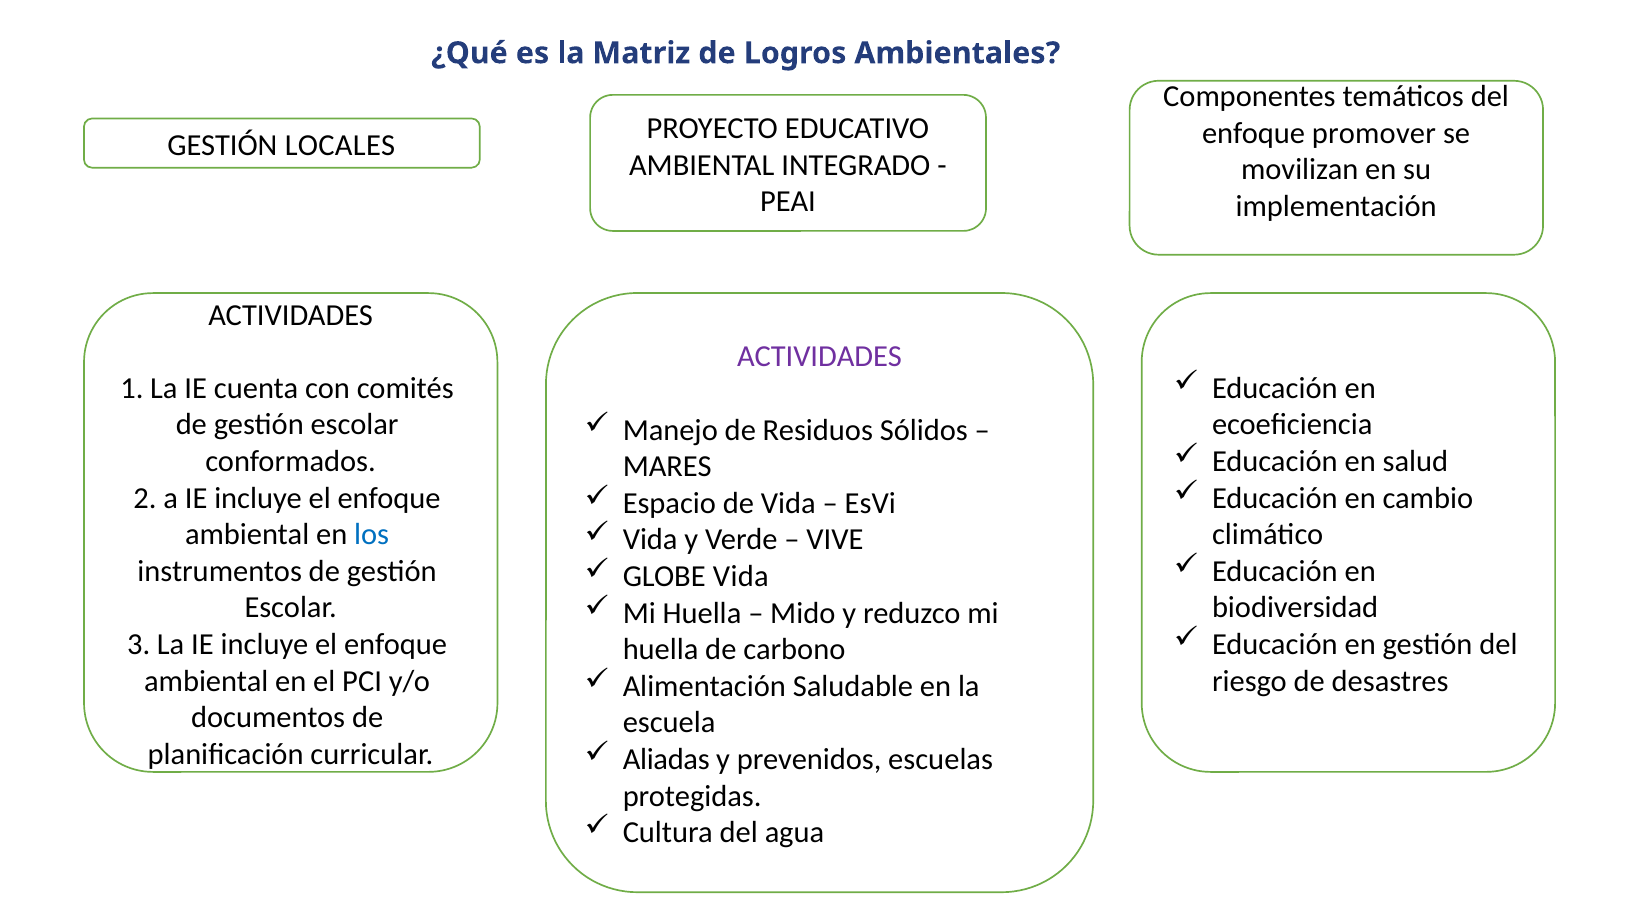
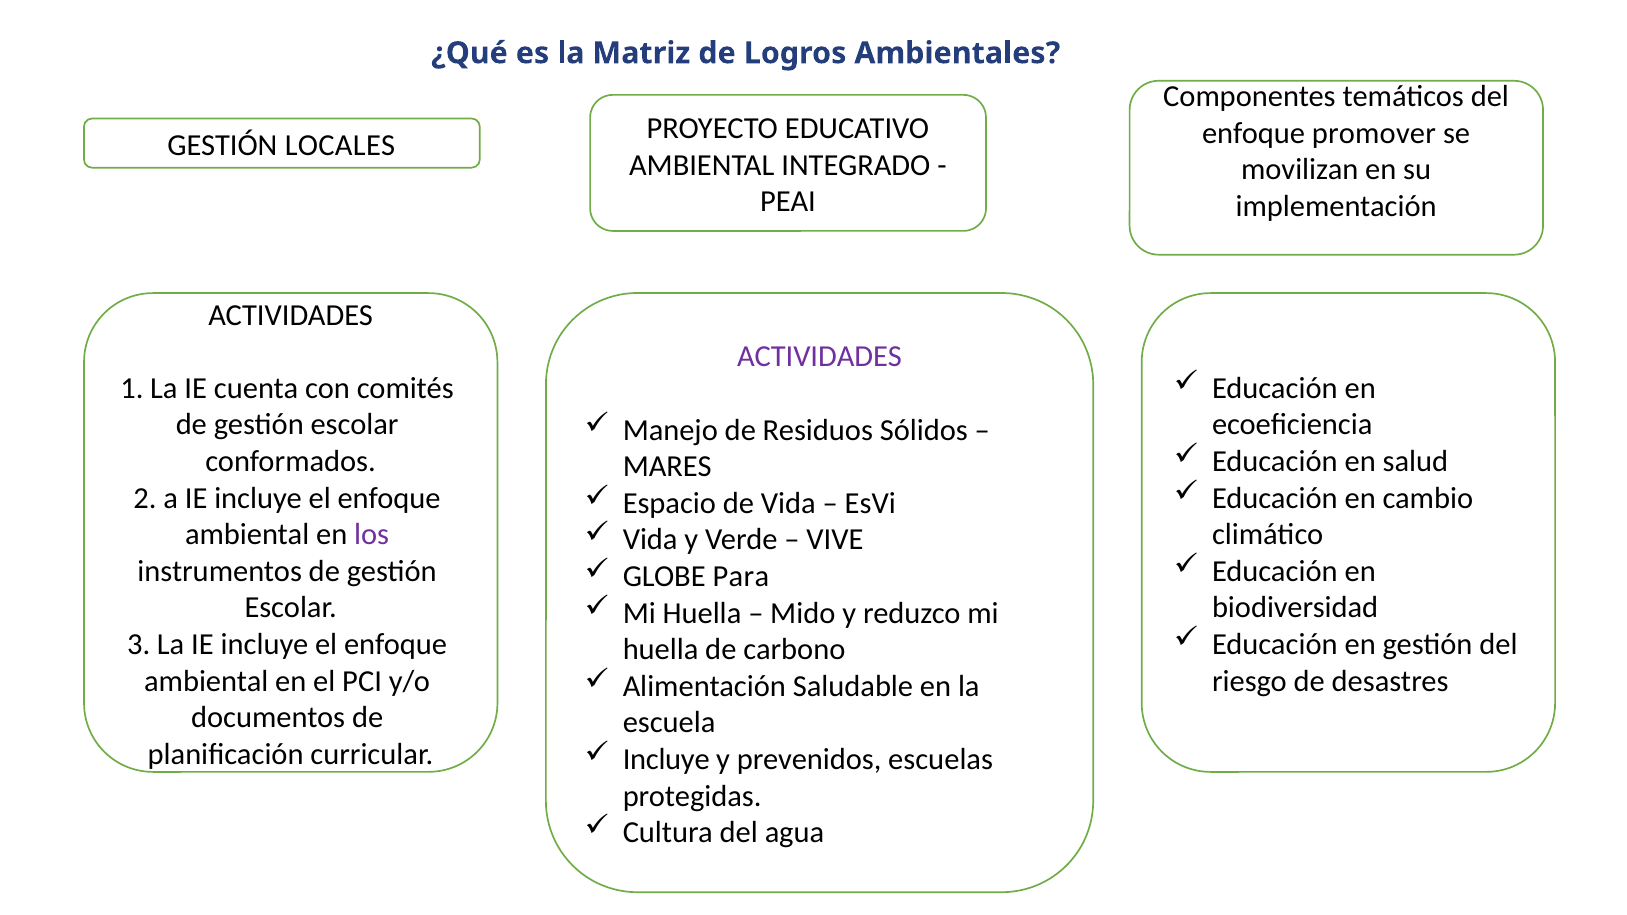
los colour: blue -> purple
GLOBE Vida: Vida -> Para
Aliadas at (666, 760): Aliadas -> Incluye
